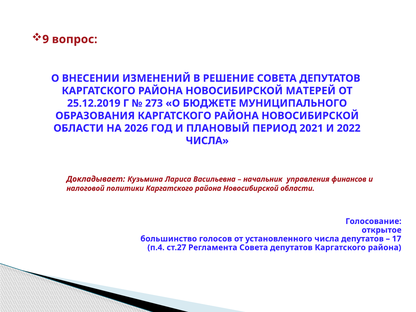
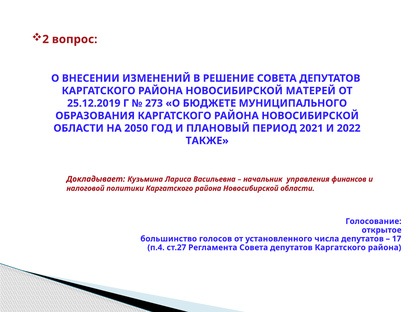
9: 9 -> 2
2026: 2026 -> 2050
ЧИСЛА at (207, 141): ЧИСЛА -> ТАКЖЕ
